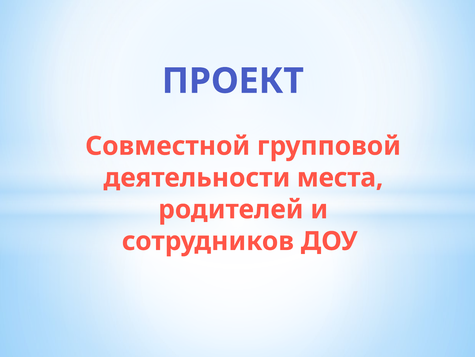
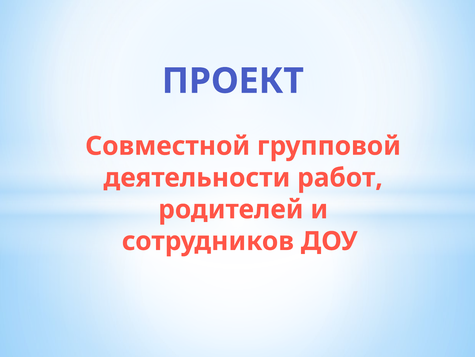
места: места -> работ
